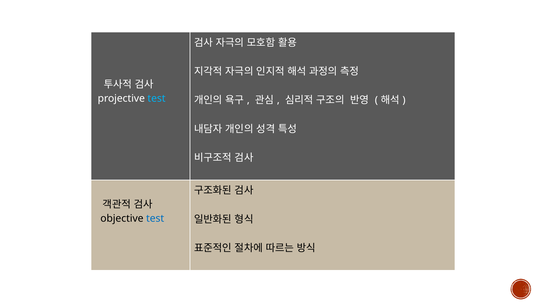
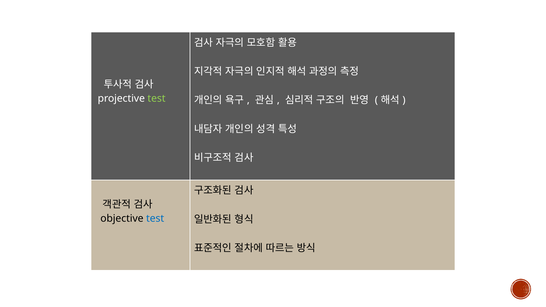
test at (157, 98) colour: light blue -> light green
